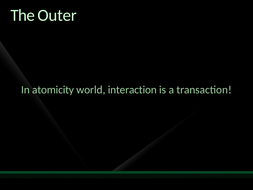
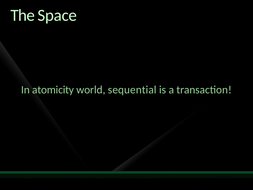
Outer: Outer -> Space
interaction: interaction -> sequential
